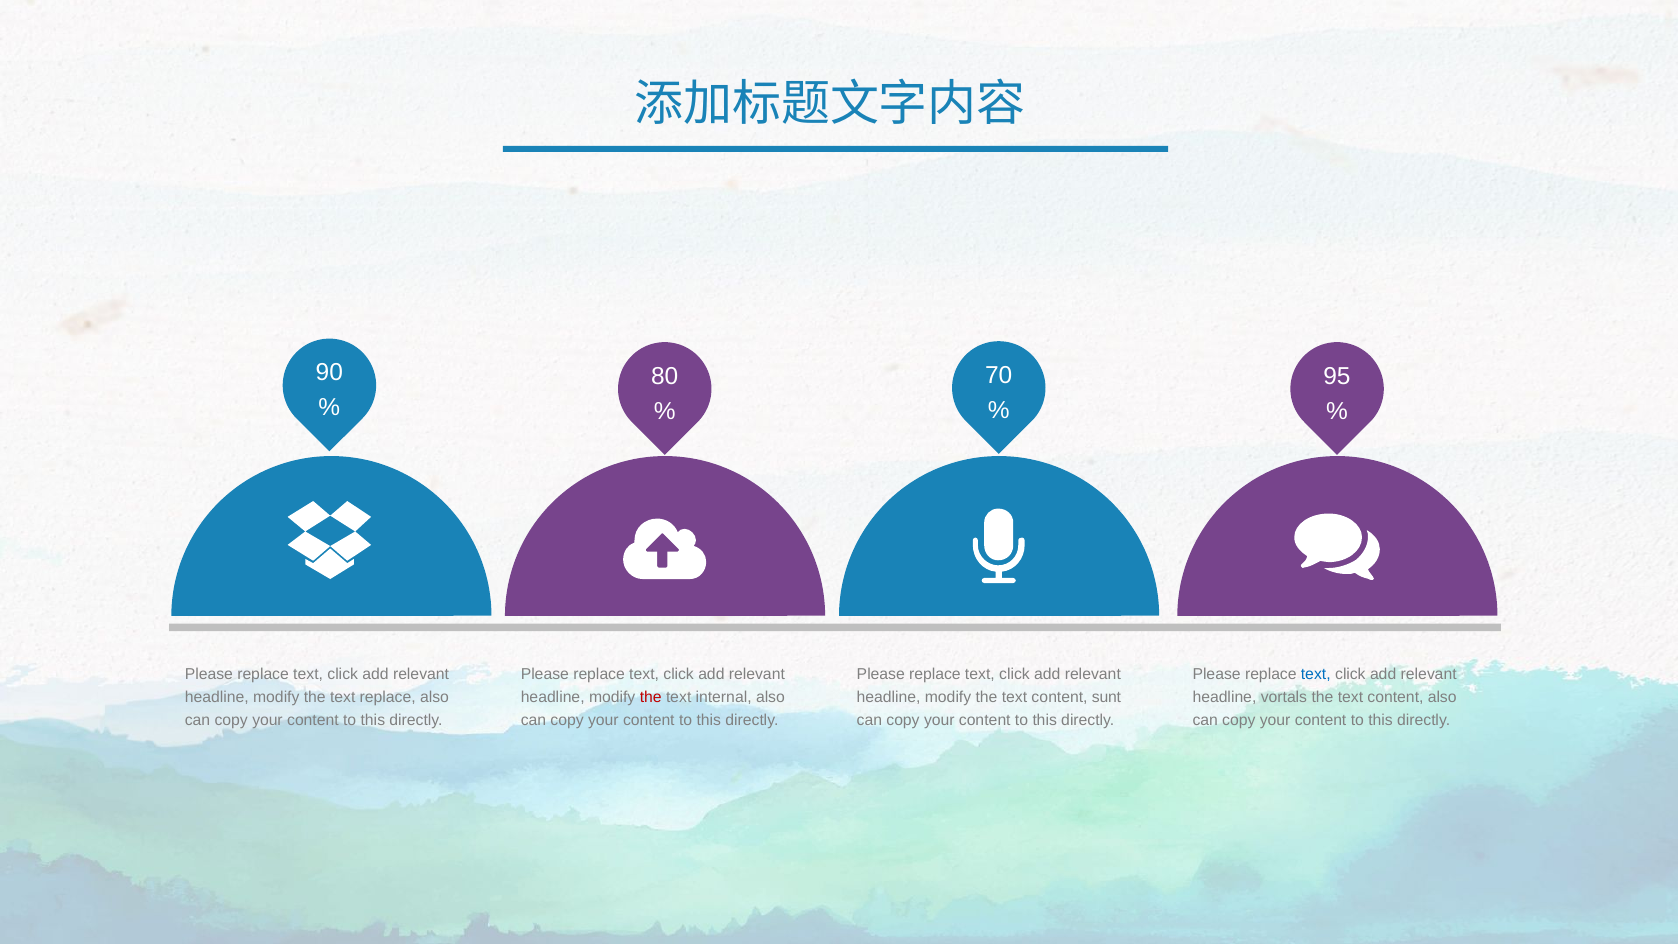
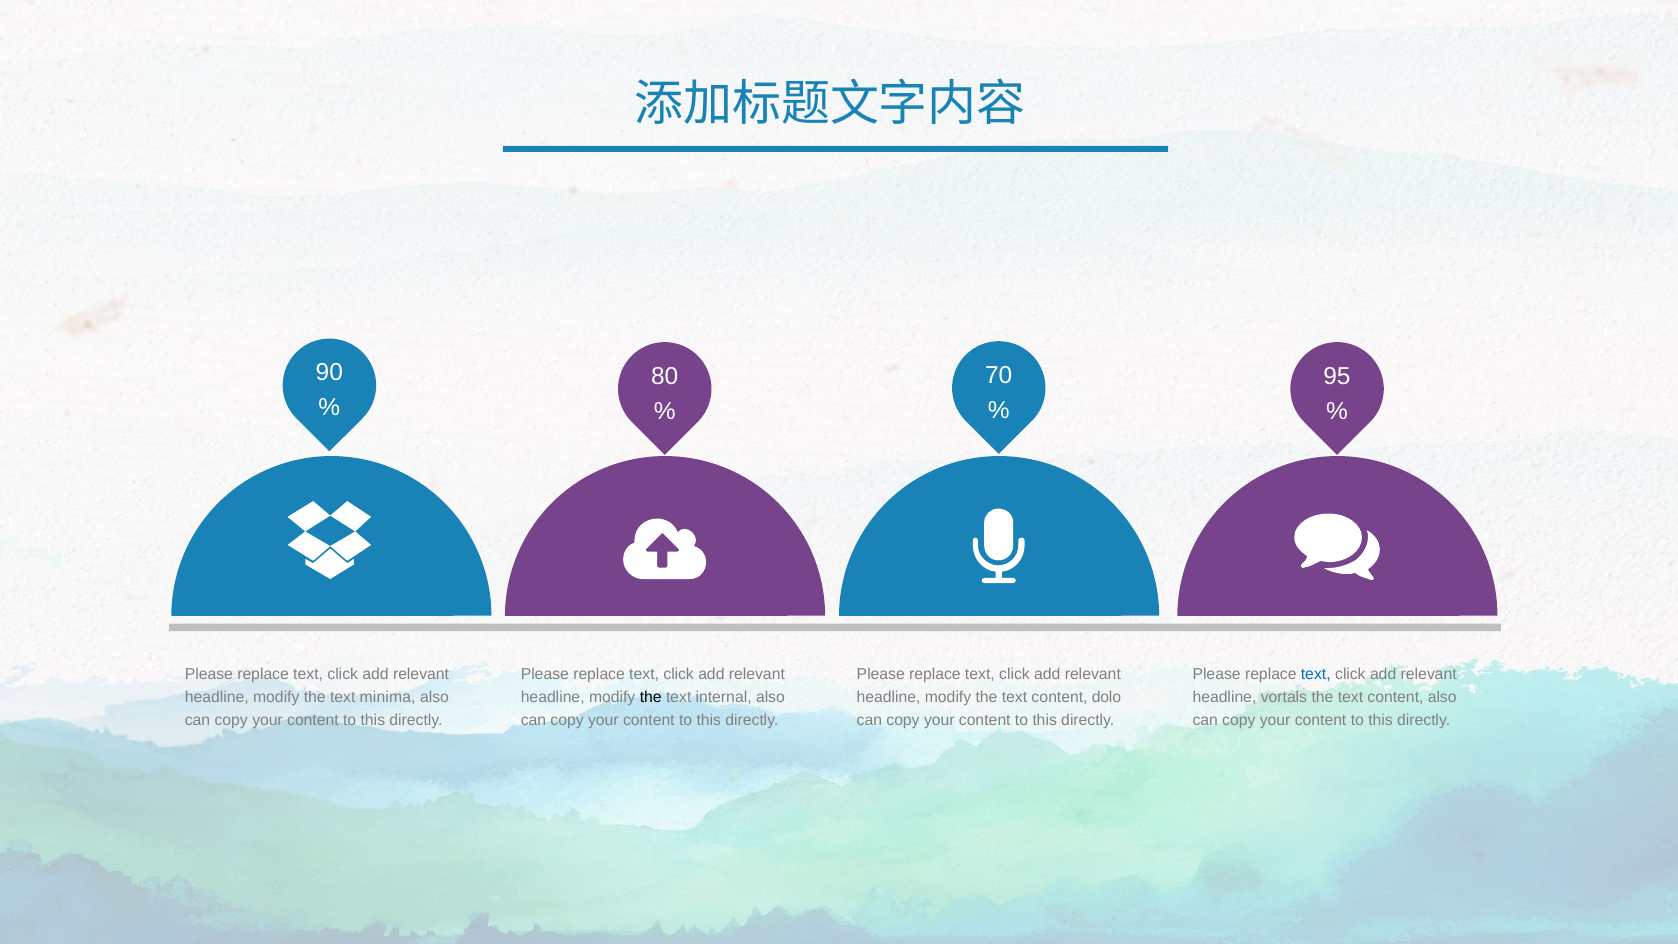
text replace: replace -> minima
the at (651, 698) colour: red -> black
sunt: sunt -> dolo
